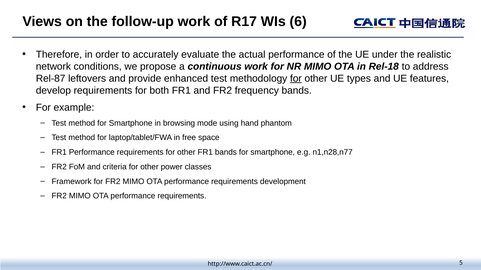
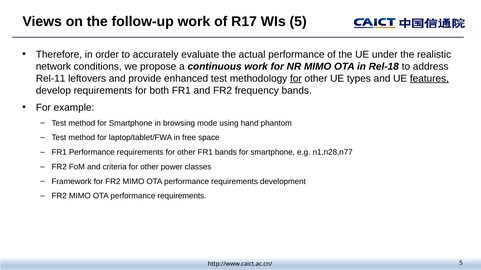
WIs 6: 6 -> 5
Rel-87: Rel-87 -> Rel-11
features underline: none -> present
